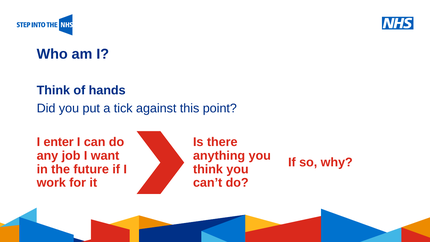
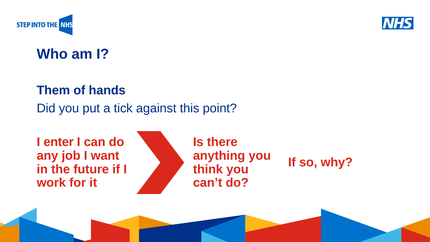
Think at (53, 90): Think -> Them
